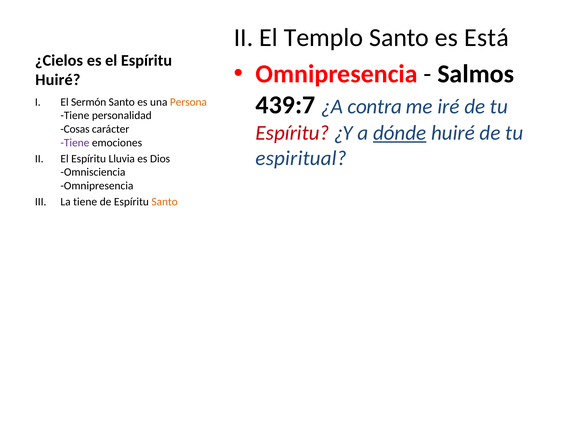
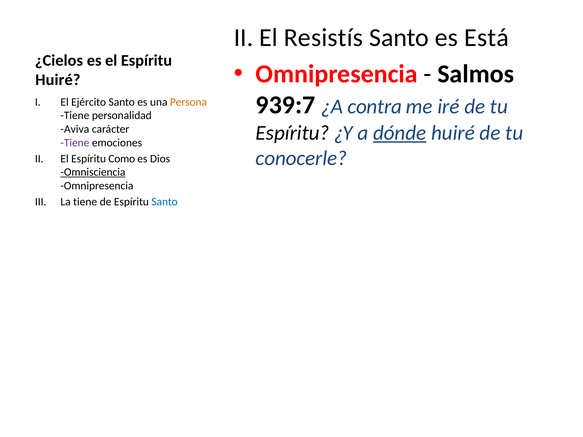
Templo: Templo -> Resistís
439:7: 439:7 -> 939:7
Sermón: Sermón -> Ejército
Espíritu at (293, 133) colour: red -> black
Cosas: Cosas -> Aviva
espiritual: espiritual -> conocerle
Lluvia: Lluvia -> Como
Omnisciencia underline: none -> present
Santo at (165, 202) colour: orange -> blue
